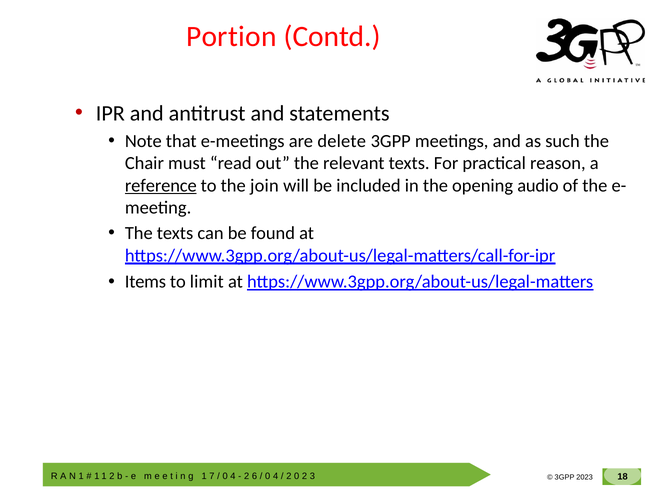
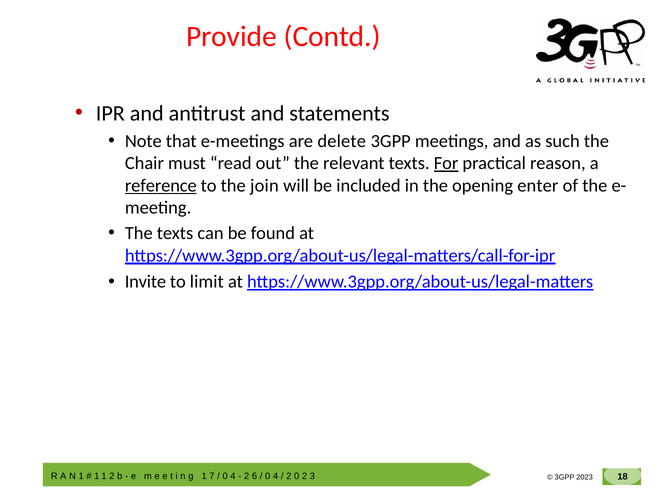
Portion: Portion -> Provide
For underline: none -> present
audio: audio -> enter
Items: Items -> Invite
